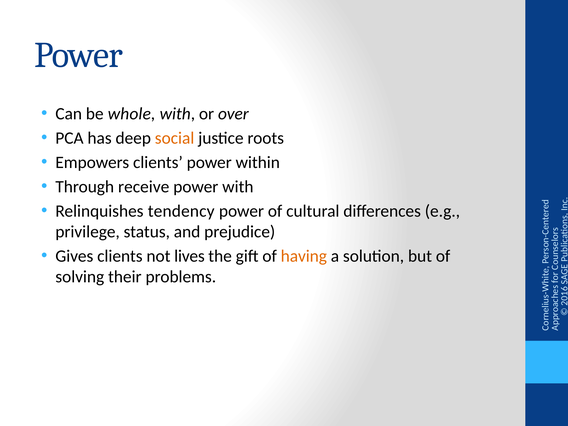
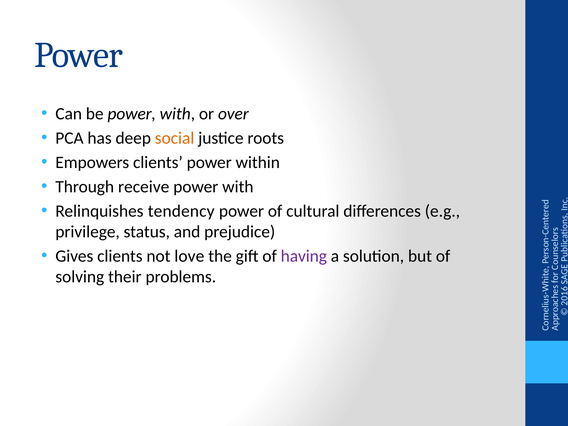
be whole: whole -> power
lives: lives -> love
having colour: orange -> purple
